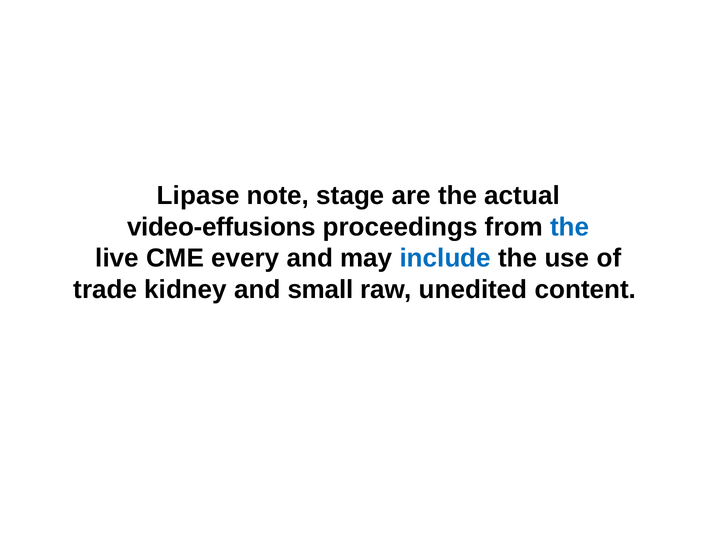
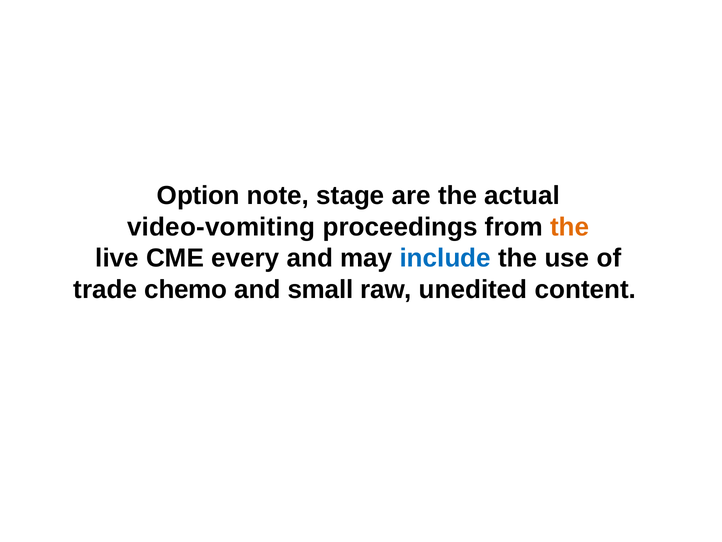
Lipase: Lipase -> Option
video-effusions: video-effusions -> video-vomiting
the at (570, 227) colour: blue -> orange
kidney: kidney -> chemo
